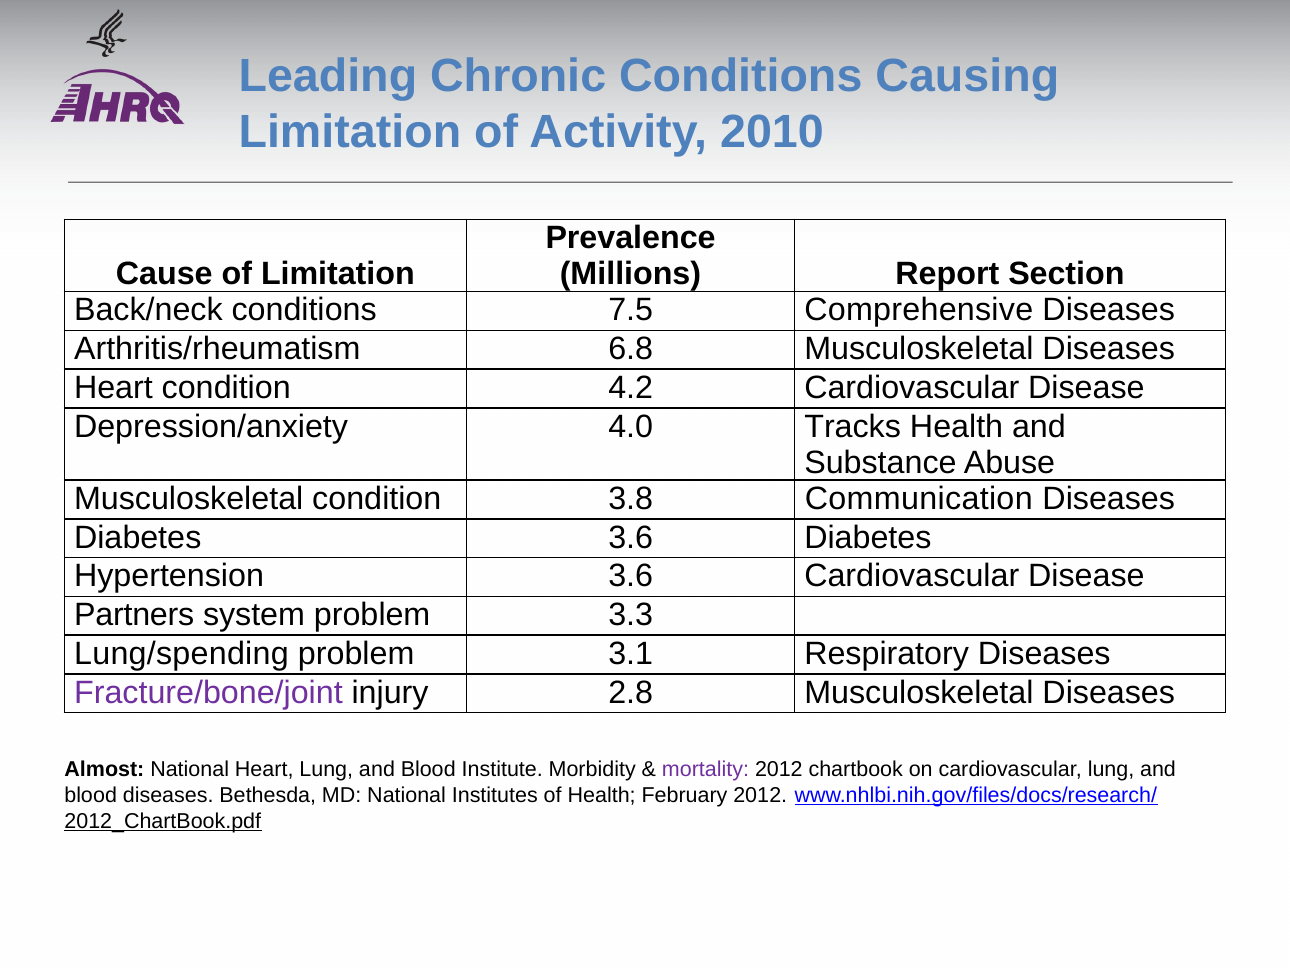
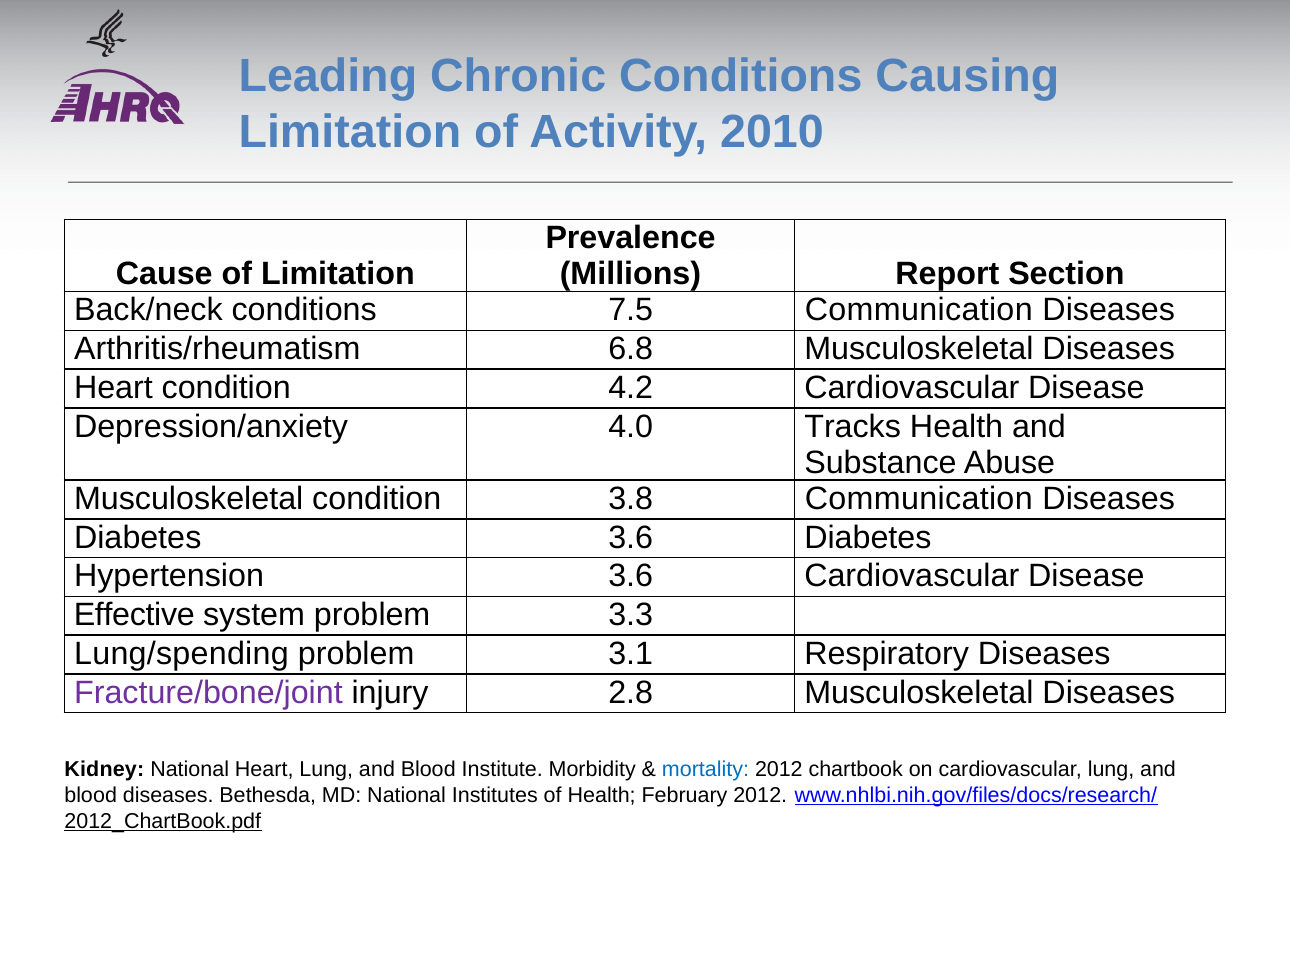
7.5 Comprehensive: Comprehensive -> Communication
Partners: Partners -> Effective
Almost: Almost -> Kidney
mortality colour: purple -> blue
